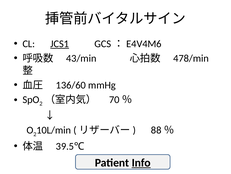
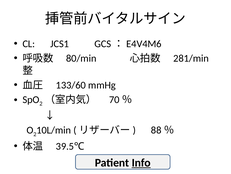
JCS1 underline: present -> none
43/min: 43/min -> 80/min
478/min: 478/min -> 281/min
136/60: 136/60 -> 133/60
